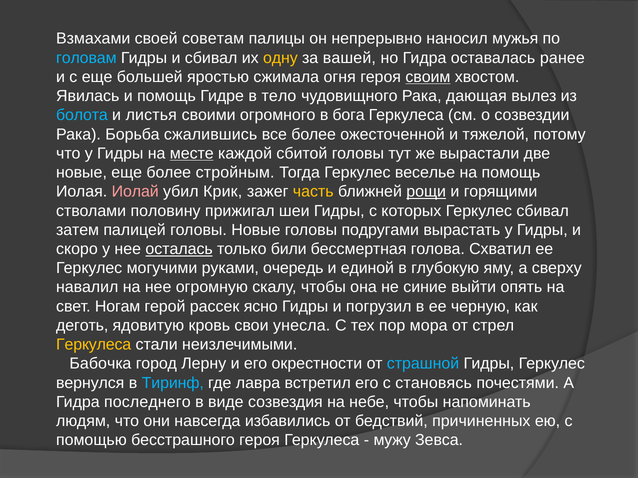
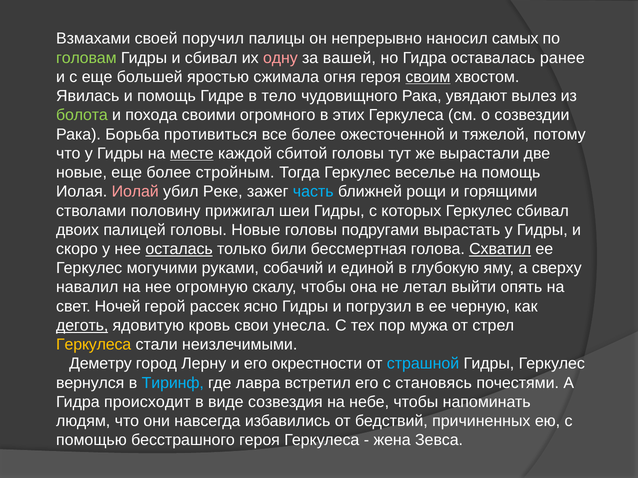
советам: советам -> поручил
мужья: мужья -> самых
головам colour: light blue -> light green
одну colour: yellow -> pink
дающая: дающая -> увядают
болота colour: light blue -> light green
листья: листья -> похода
бога: бога -> этих
сжалившись: сжалившись -> противиться
Крик: Крик -> Реке
часть colour: yellow -> light blue
рощи underline: present -> none
затем: затем -> двоих
Схватил underline: none -> present
очередь: очередь -> собачий
синие: синие -> летал
Ногам: Ногам -> Ночей
деготь underline: none -> present
мора: мора -> мужа
Бабочка: Бабочка -> Деметру
последнего: последнего -> происходит
мужу: мужу -> жена
